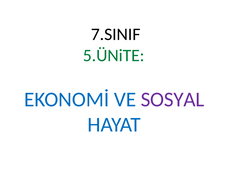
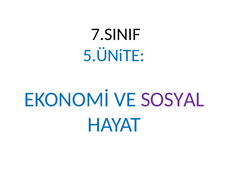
5.ÜNiTE colour: green -> blue
